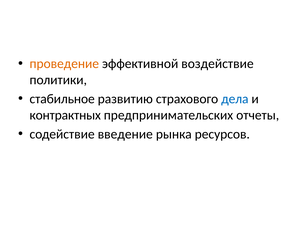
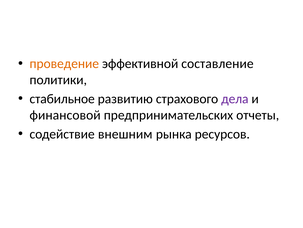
воздействие: воздействие -> составление
дела colour: blue -> purple
контрактных: контрактных -> финансовой
введение: введение -> внешним
